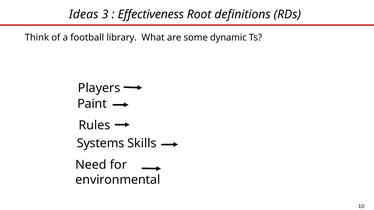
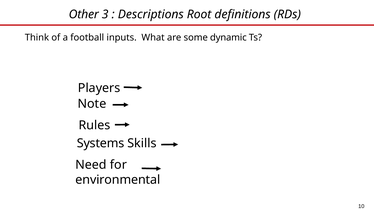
Ideas: Ideas -> Other
Effectiveness: Effectiveness -> Descriptions
library: library -> inputs
Paint: Paint -> Note
